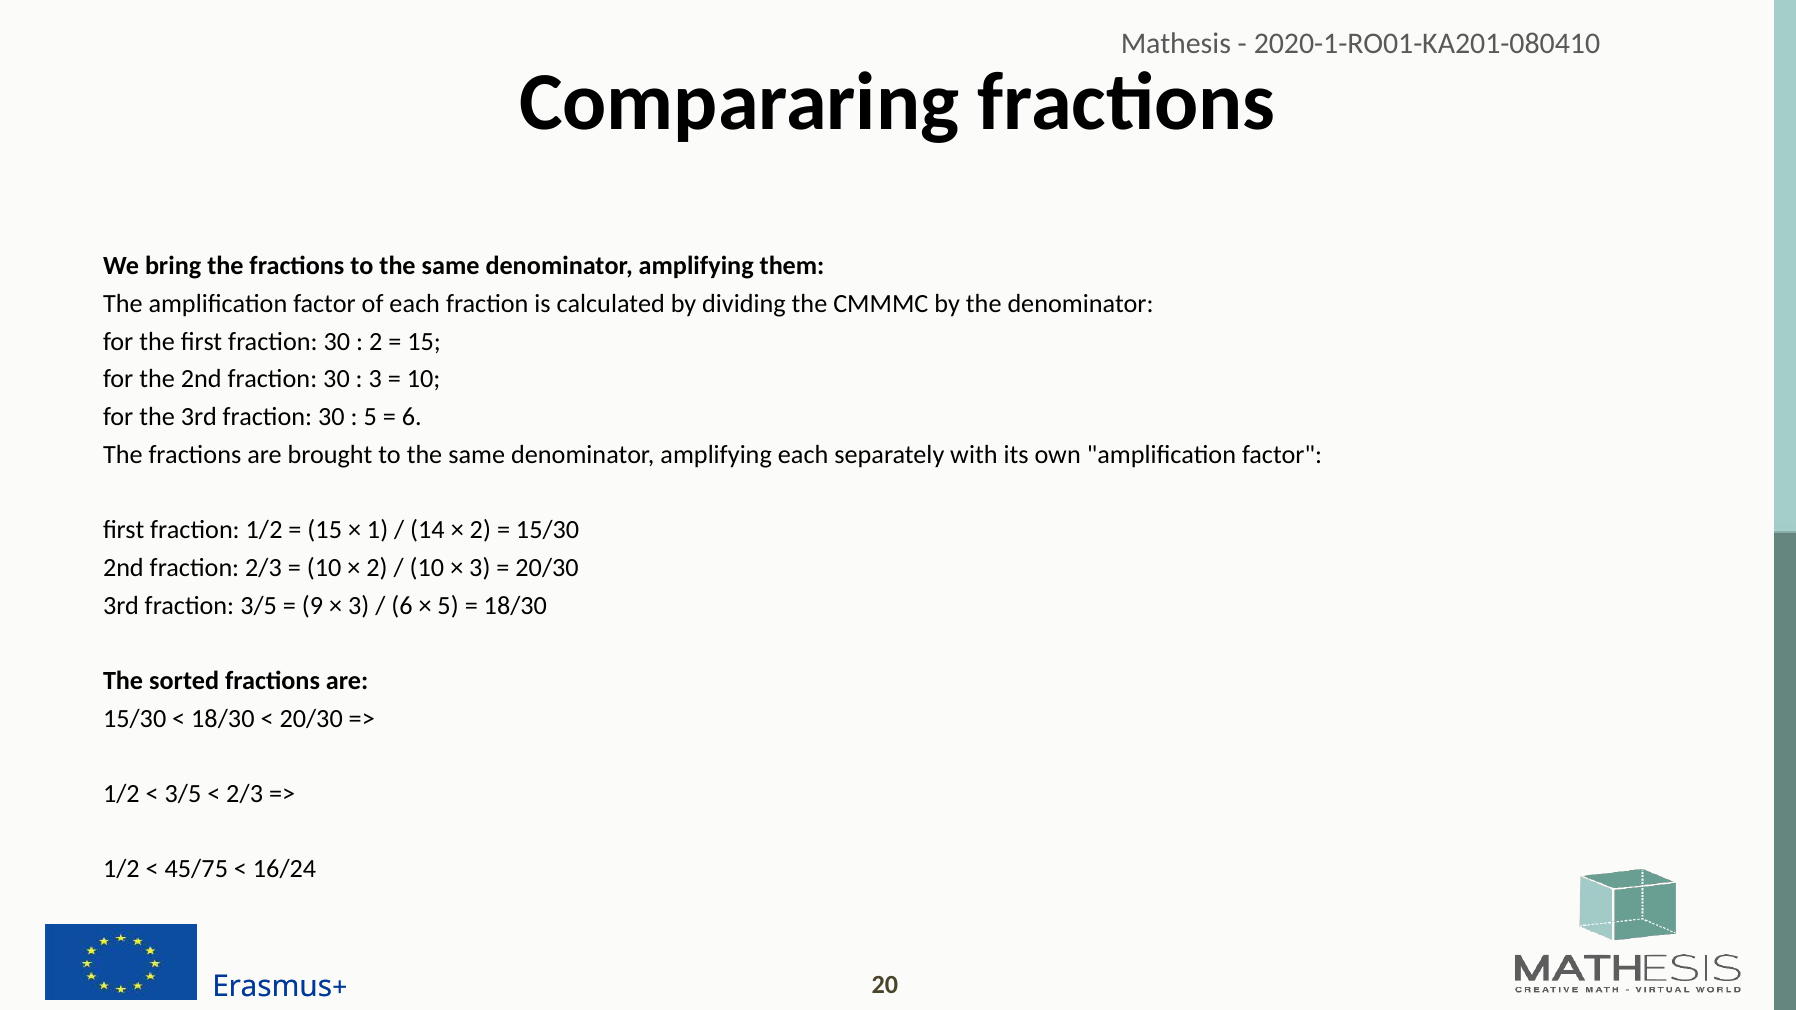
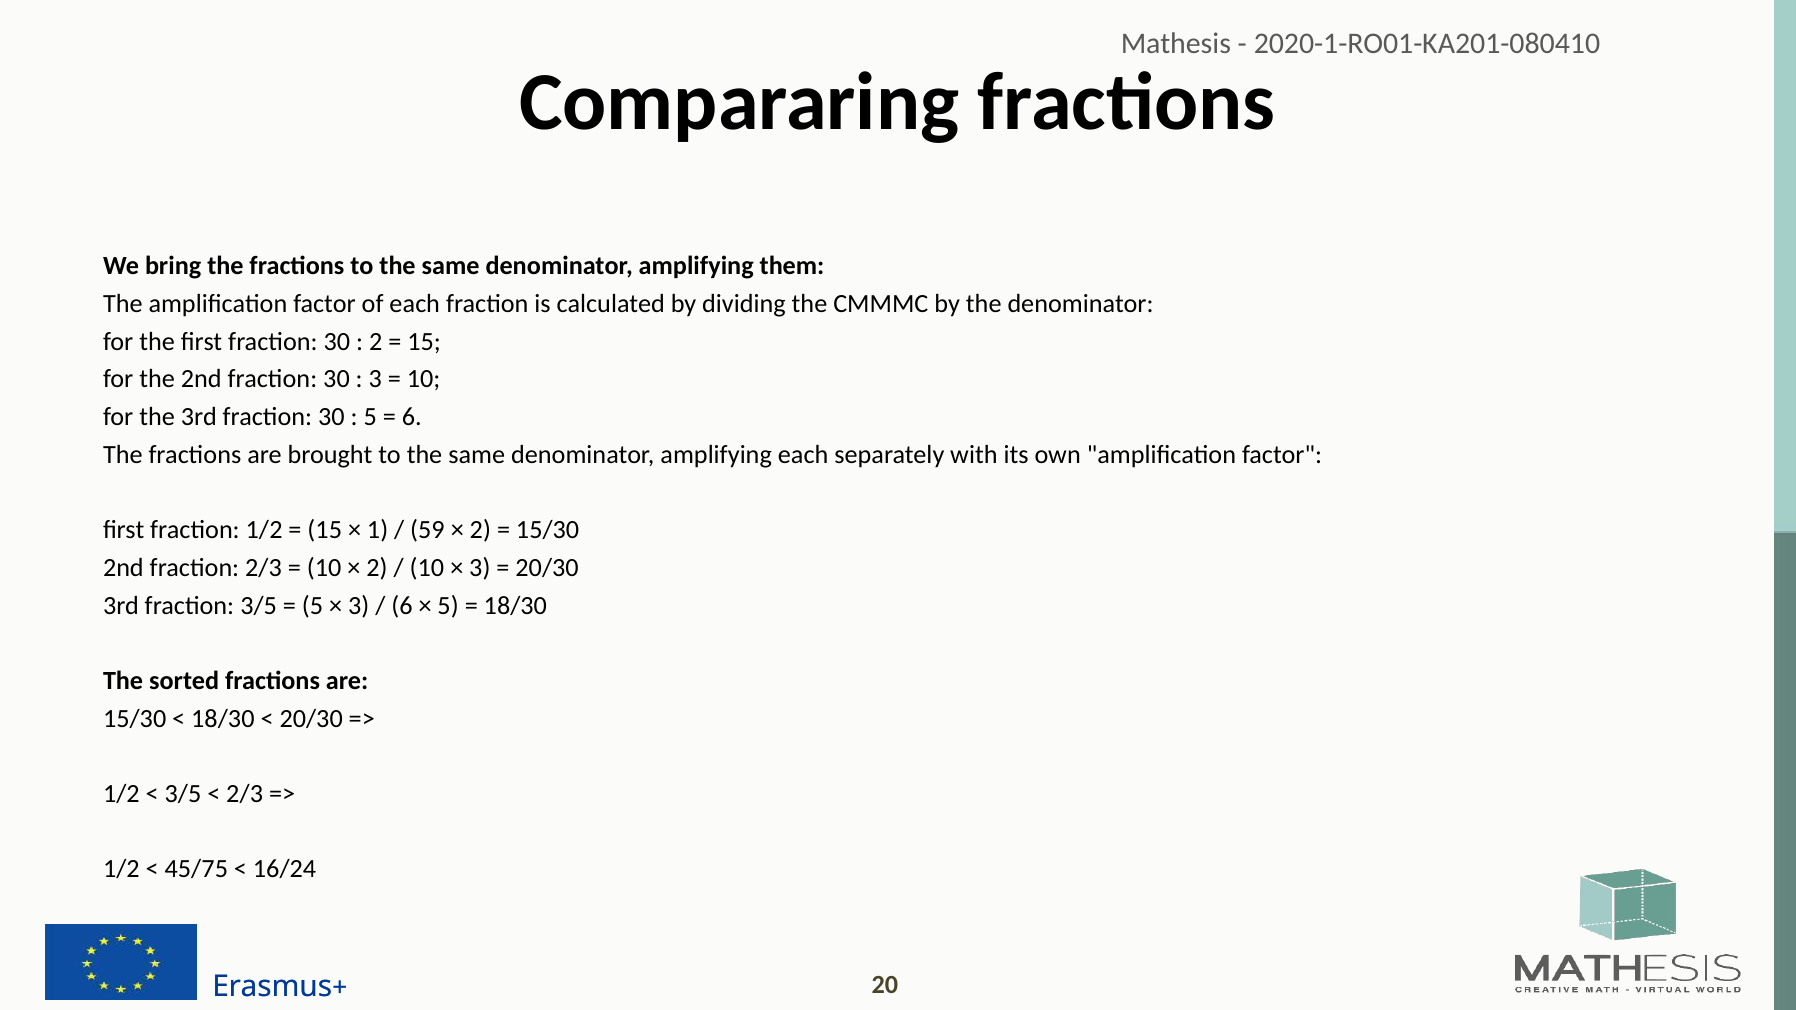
14: 14 -> 59
9 at (313, 606): 9 -> 5
